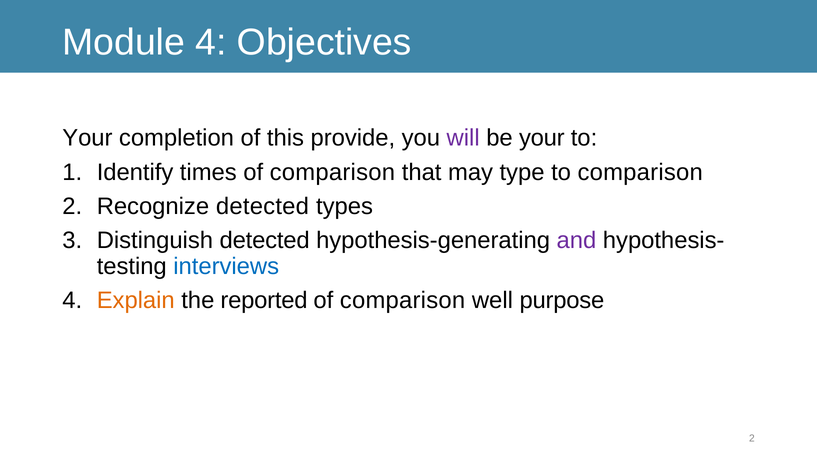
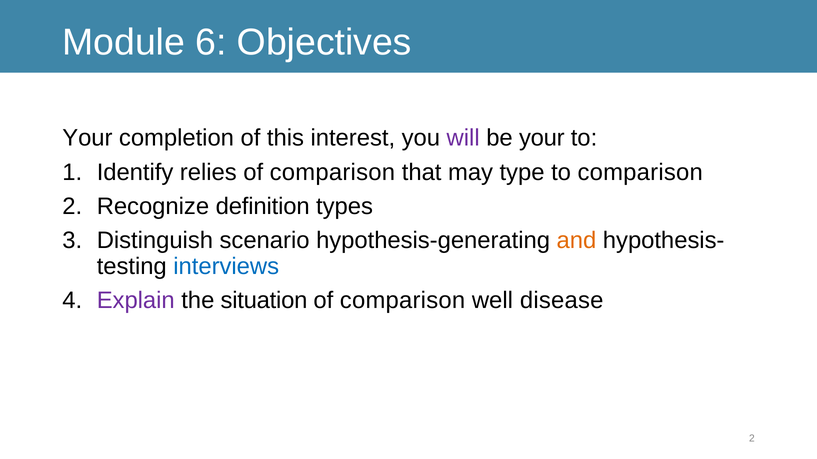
Module 4: 4 -> 6
provide: provide -> interest
times: times -> relies
Recognize detected: detected -> definition
Distinguish detected: detected -> scenario
and colour: purple -> orange
Explain colour: orange -> purple
reported: reported -> situation
purpose: purpose -> disease
